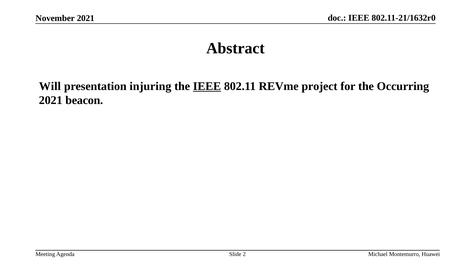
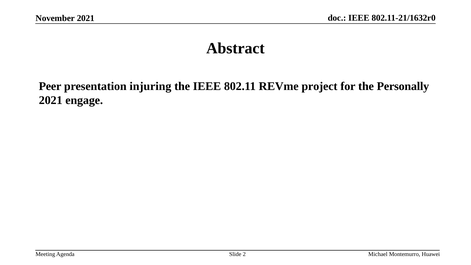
Will: Will -> Peer
IEEE at (207, 86) underline: present -> none
Occurring: Occurring -> Personally
beacon: beacon -> engage
